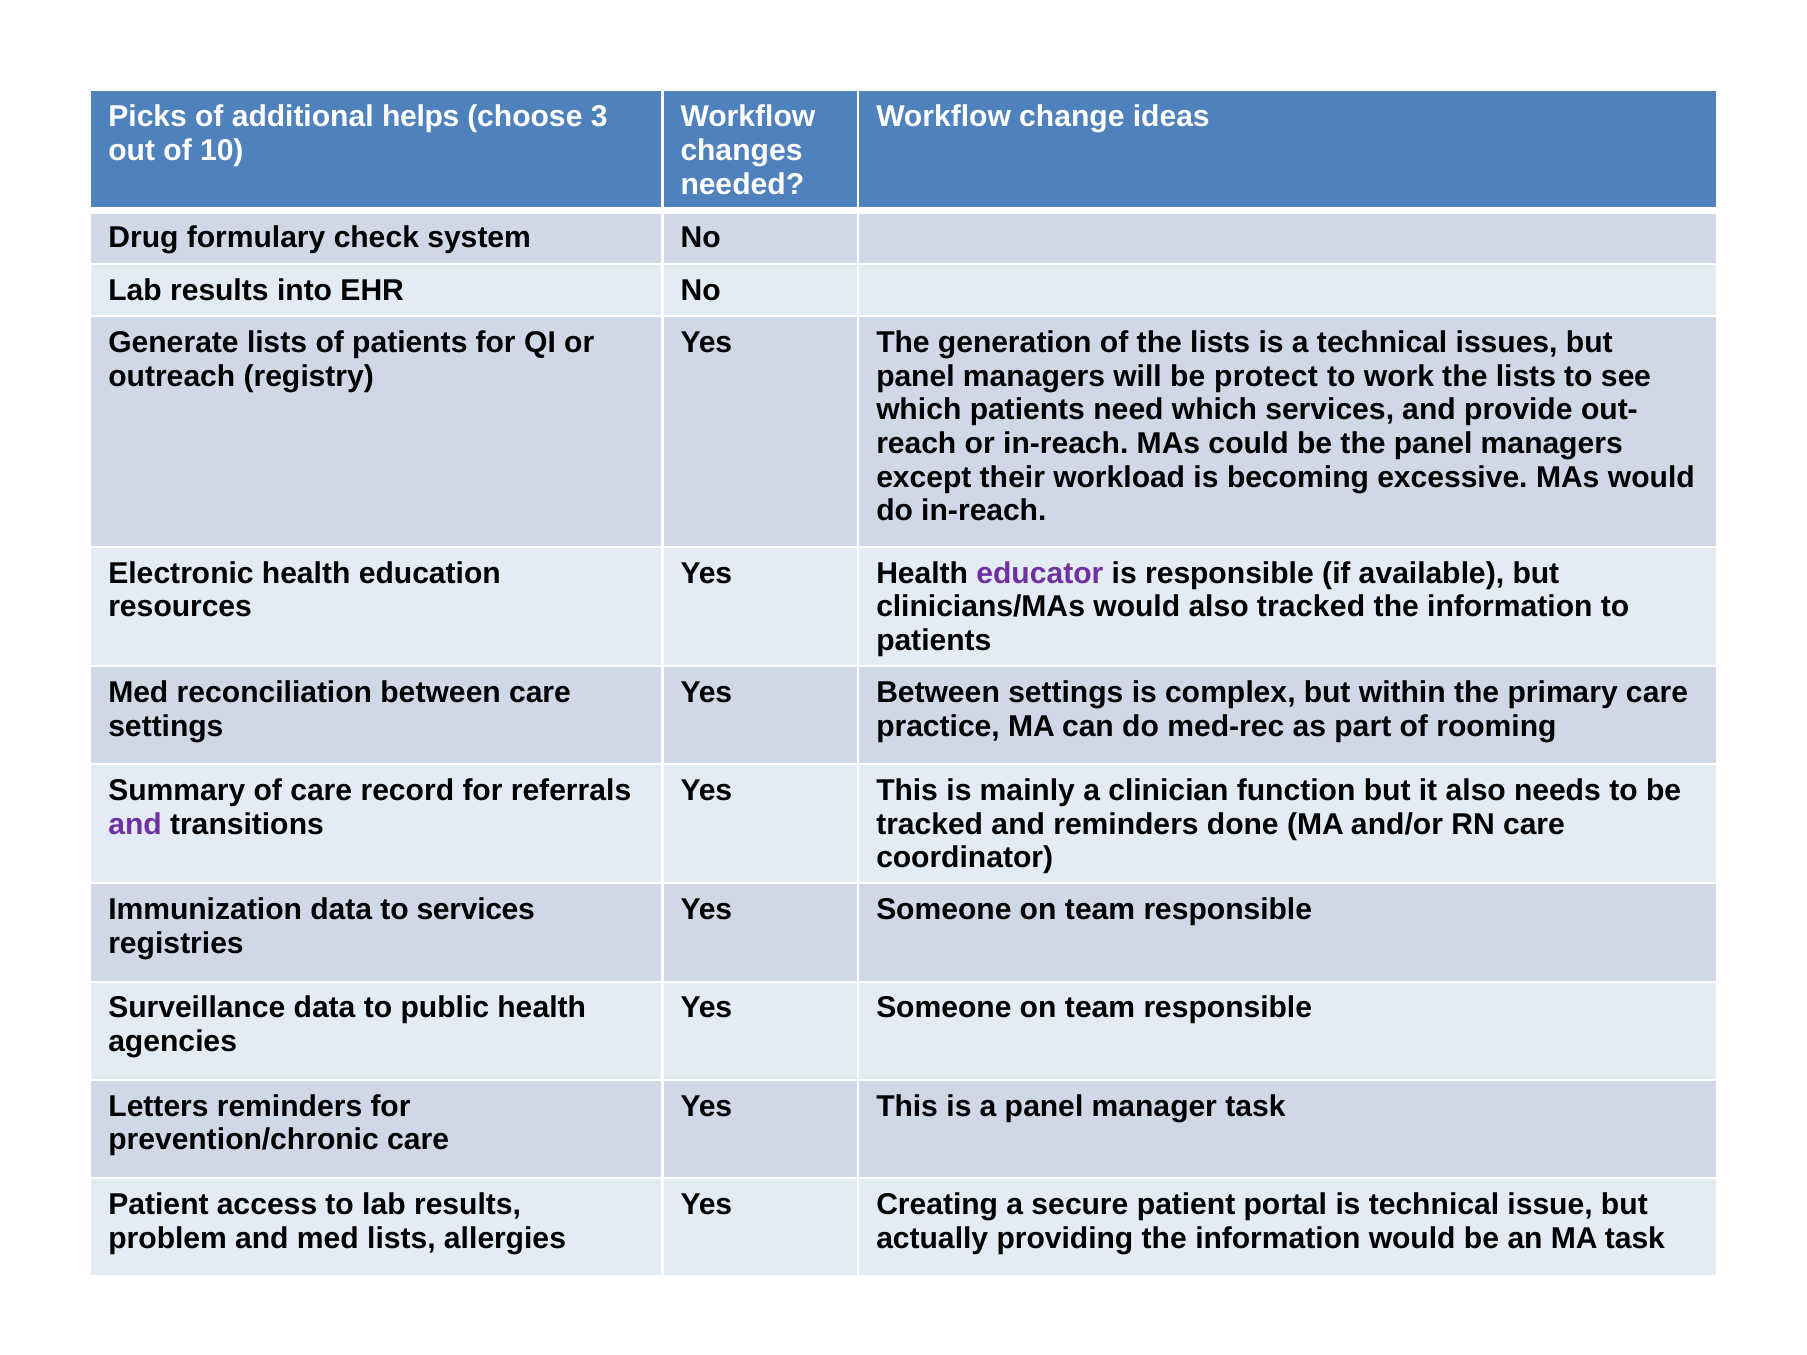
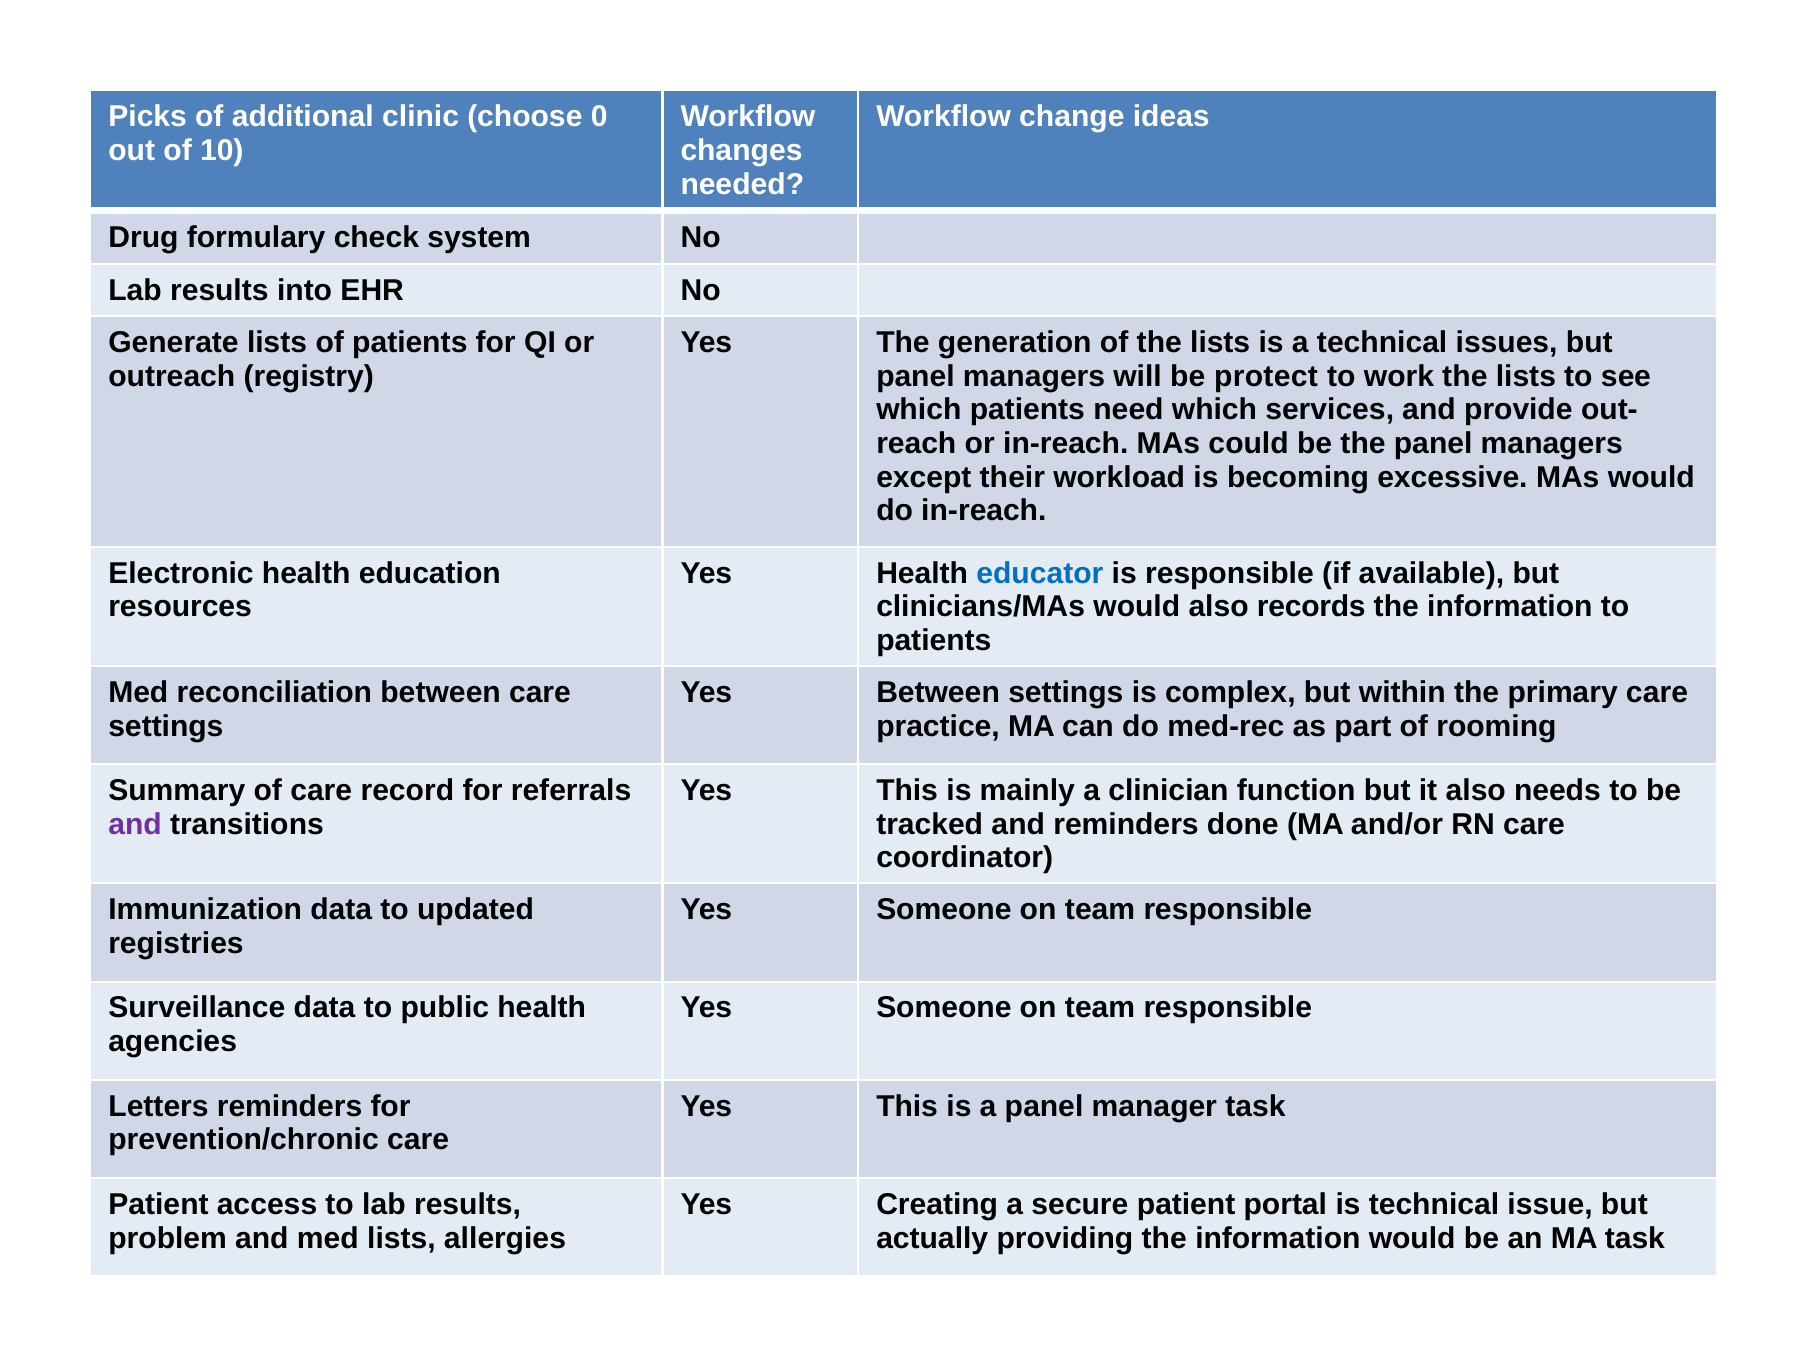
helps: helps -> clinic
3: 3 -> 0
educator colour: purple -> blue
also tracked: tracked -> records
to services: services -> updated
